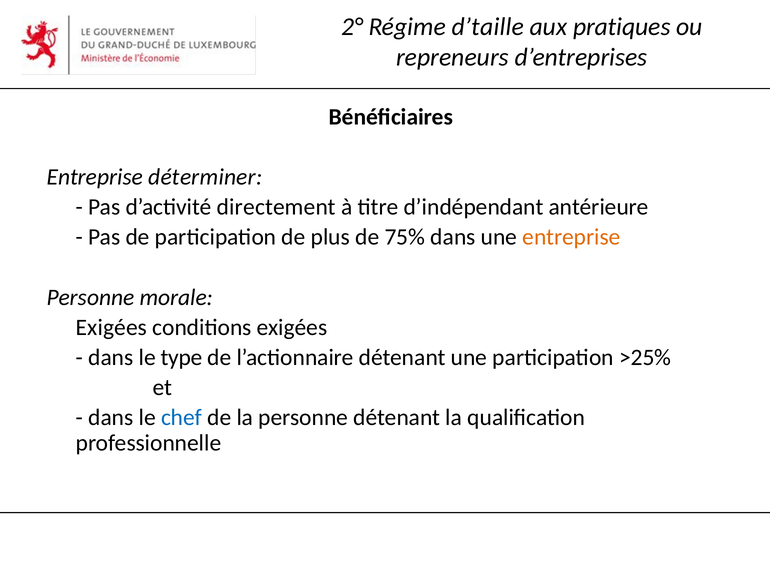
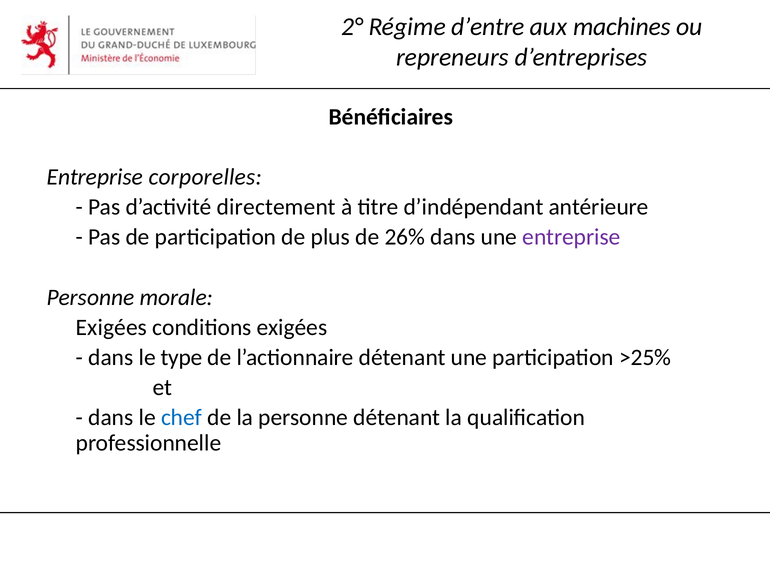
d’taille: d’taille -> d’entre
pratiques: pratiques -> machines
déterminer: déterminer -> corporelles
75%: 75% -> 26%
entreprise at (571, 237) colour: orange -> purple
